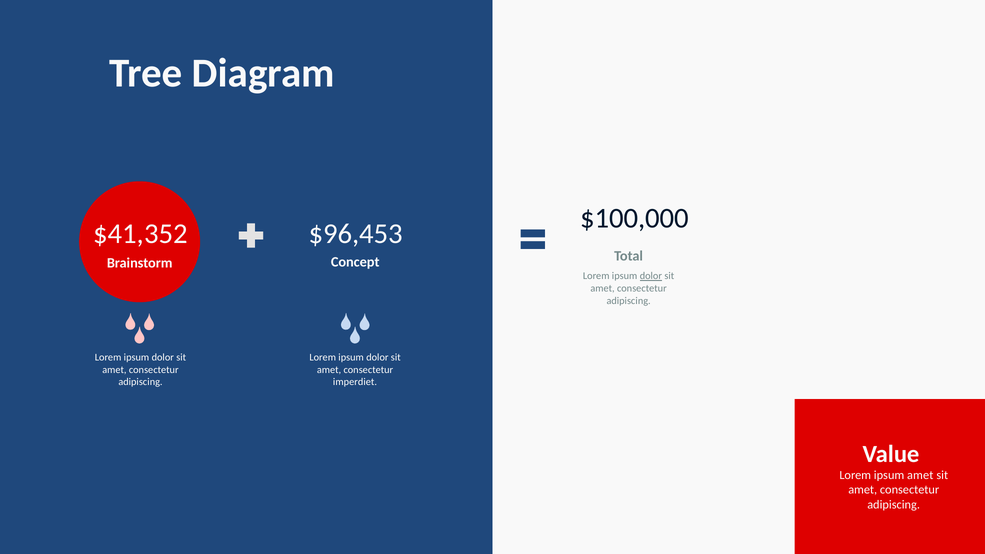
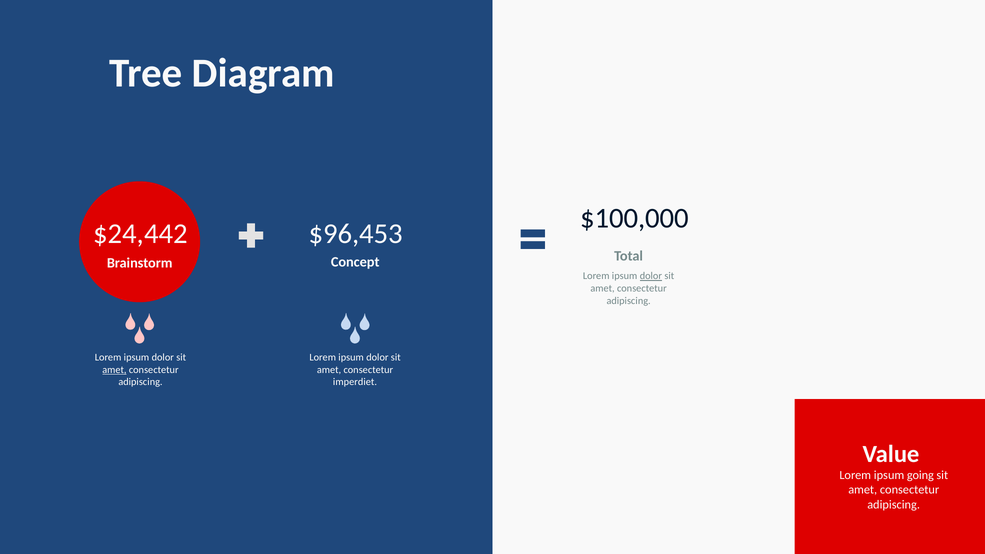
$41,352: $41,352 -> $24,442
amet at (114, 370) underline: none -> present
ipsum amet: amet -> going
